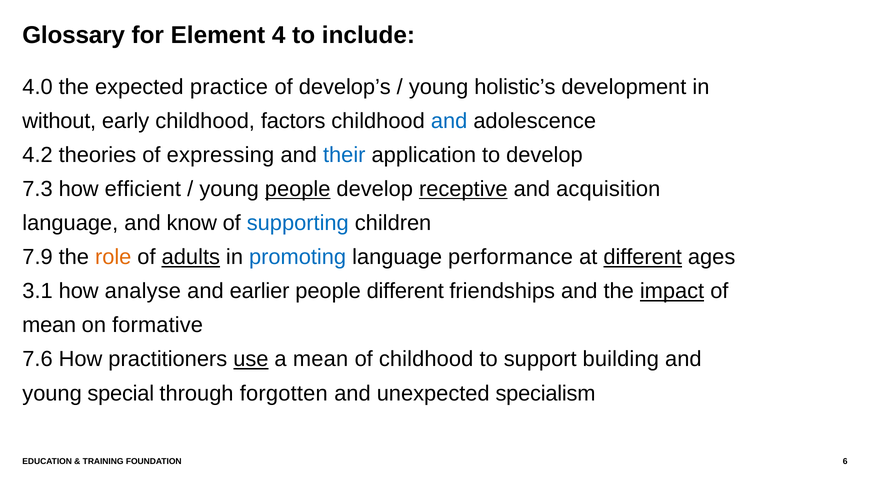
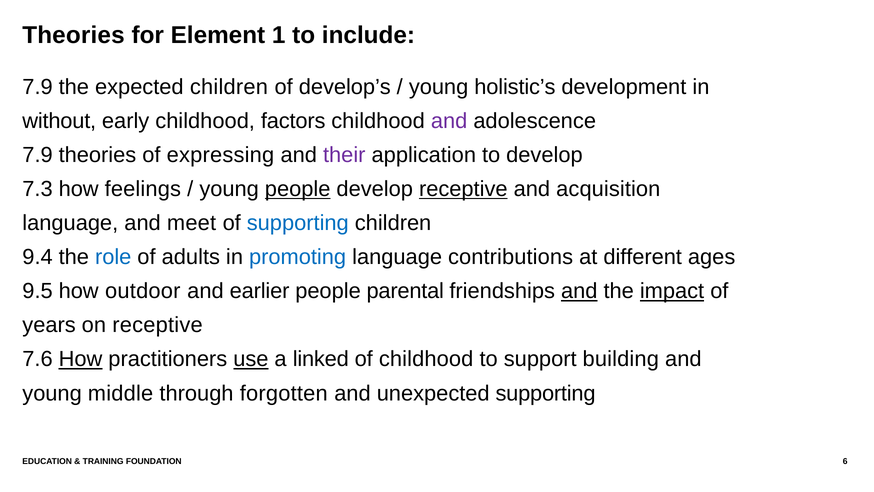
Glossary at (74, 35): Glossary -> Theories
4: 4 -> 1
4.0 at (38, 87): 4.0 -> 7.9
expected practice: practice -> children
and at (449, 121) colour: blue -> purple
4.2 at (38, 155): 4.2 -> 7.9
their colour: blue -> purple
efficient: efficient -> feelings
know: know -> meet
7.9: 7.9 -> 9.4
role colour: orange -> blue
adults underline: present -> none
performance: performance -> contributions
different at (643, 257) underline: present -> none
3.1: 3.1 -> 9.5
analyse: analyse -> outdoor
people different: different -> parental
and at (579, 291) underline: none -> present
mean at (49, 325): mean -> years
on formative: formative -> receptive
How at (80, 359) underline: none -> present
a mean: mean -> linked
special: special -> middle
unexpected specialism: specialism -> supporting
